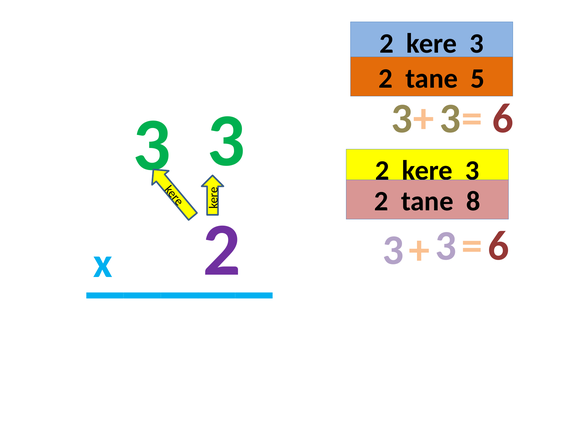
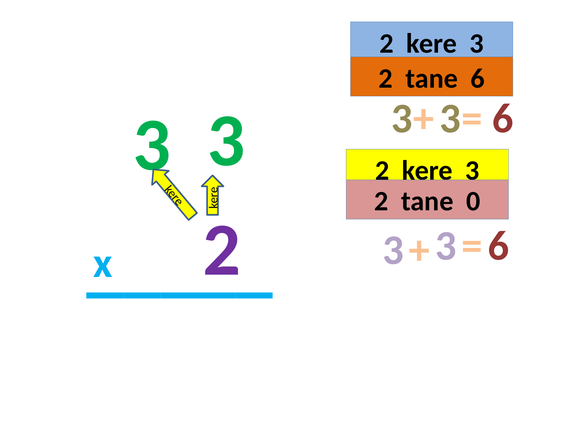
5: 5 -> 6
8: 8 -> 0
